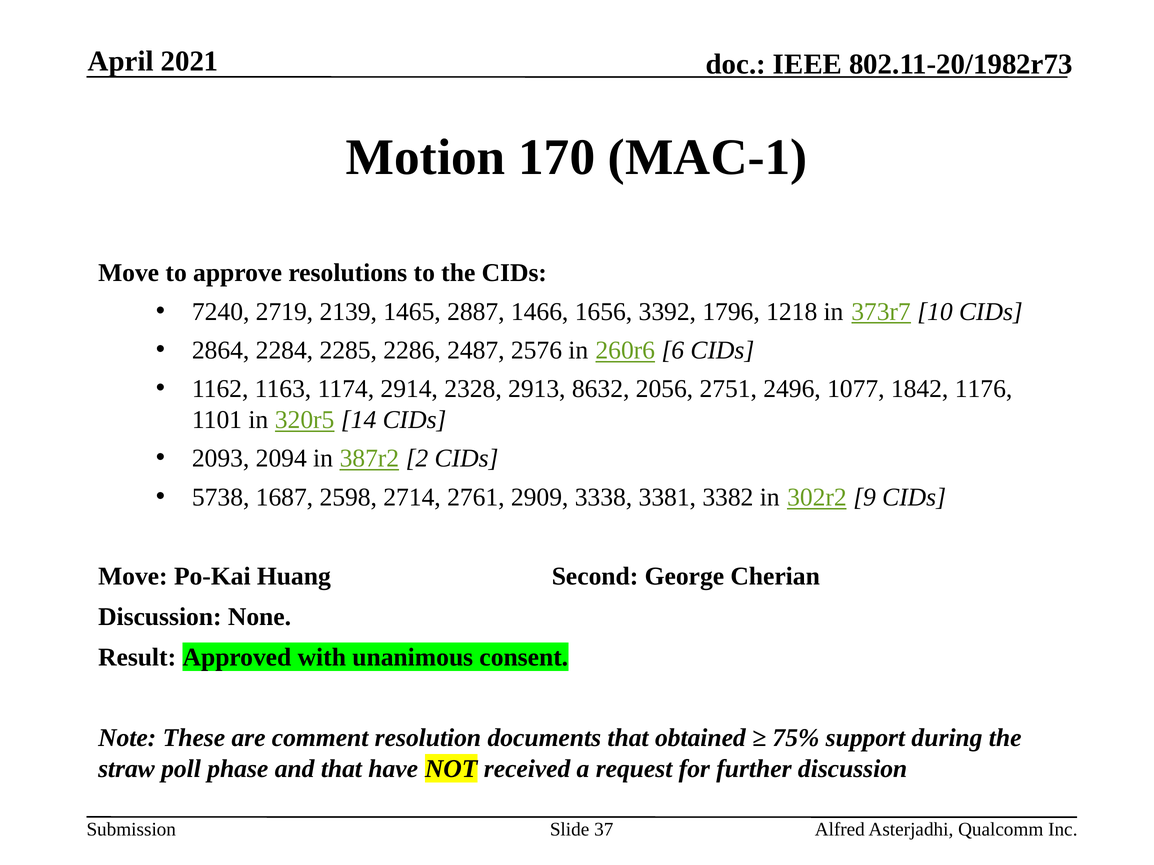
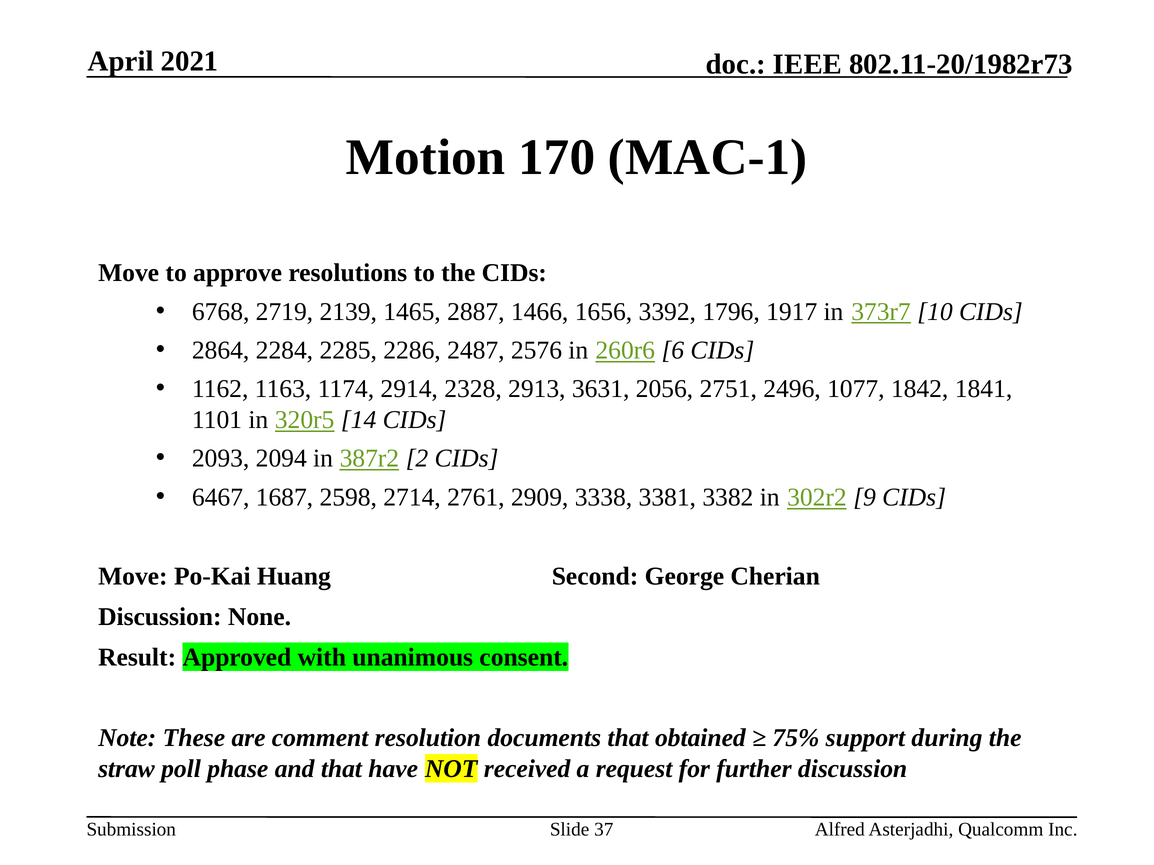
7240: 7240 -> 6768
1218: 1218 -> 1917
8632: 8632 -> 3631
1176: 1176 -> 1841
5738: 5738 -> 6467
